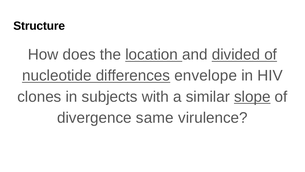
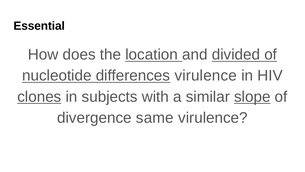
Structure: Structure -> Essential
differences envelope: envelope -> virulence
clones underline: none -> present
